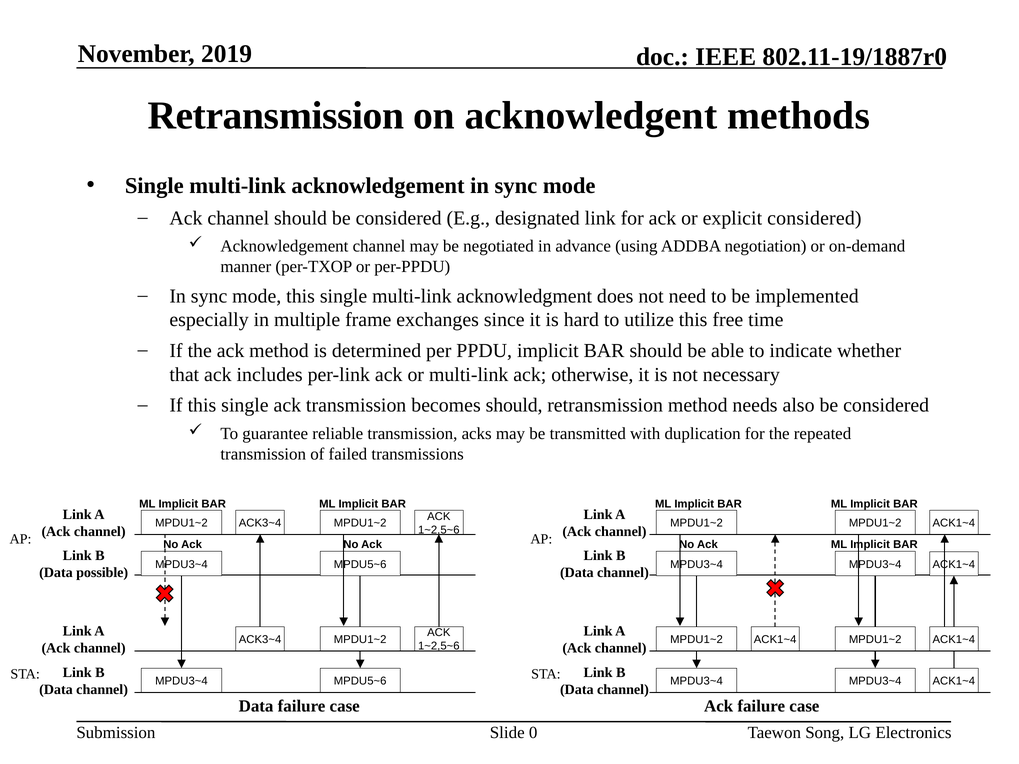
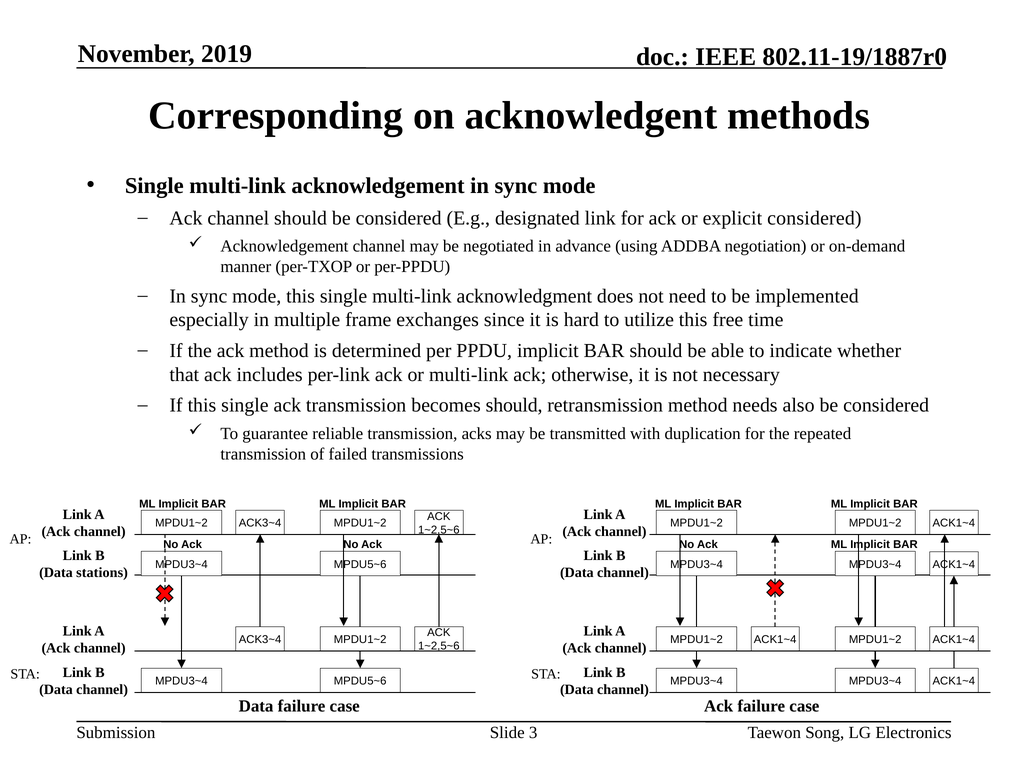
Retransmission at (276, 116): Retransmission -> Corresponding
possible: possible -> stations
0: 0 -> 3
